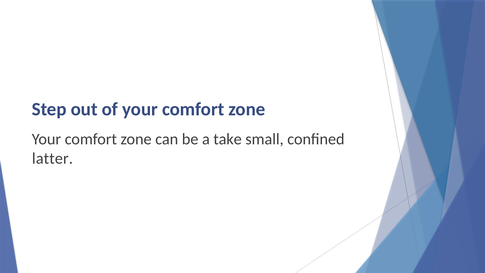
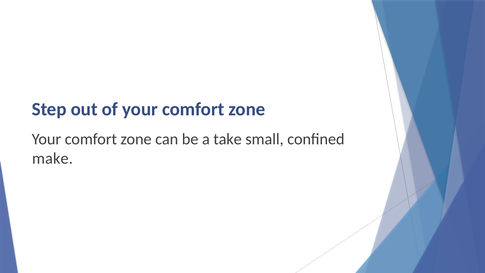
latter: latter -> make
